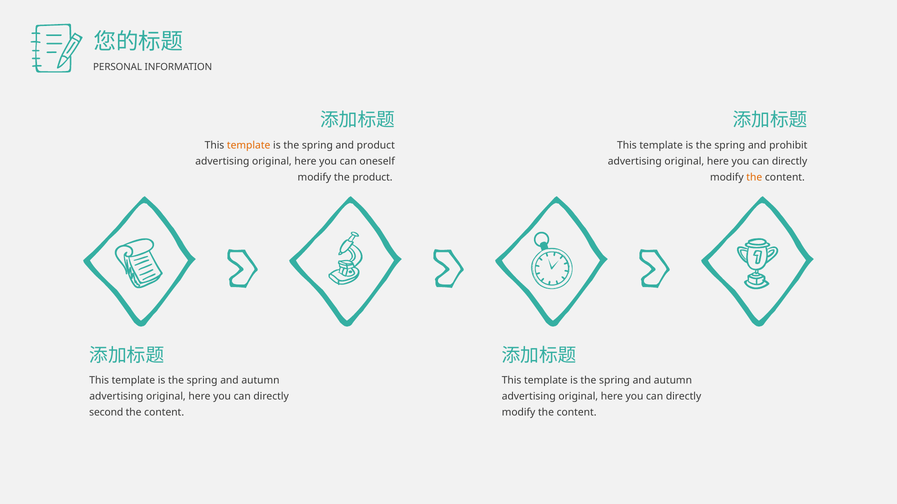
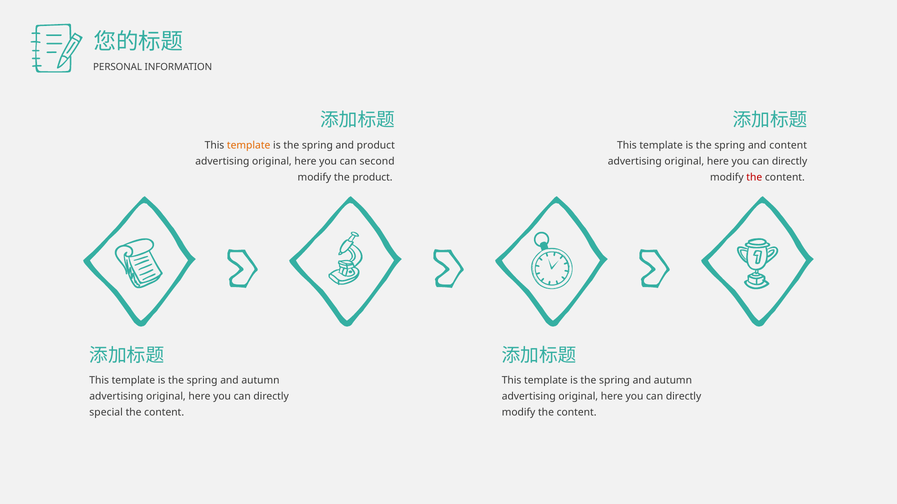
and prohibit: prohibit -> content
oneself: oneself -> second
the at (754, 178) colour: orange -> red
second: second -> special
